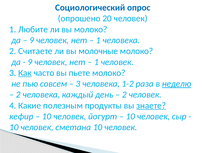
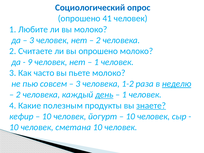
20: 20 -> 41
9 at (32, 40): 9 -> 3
1 at (98, 40): 1 -> 2
вы молочные: молочные -> опрошено
Как underline: present -> none
день underline: none -> present
2 at (124, 95): 2 -> 1
